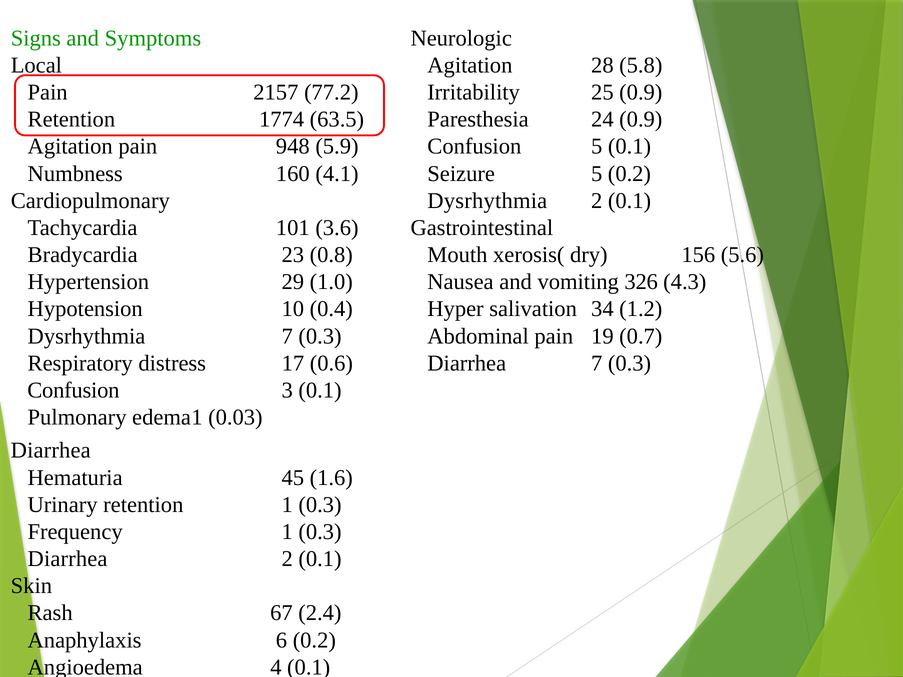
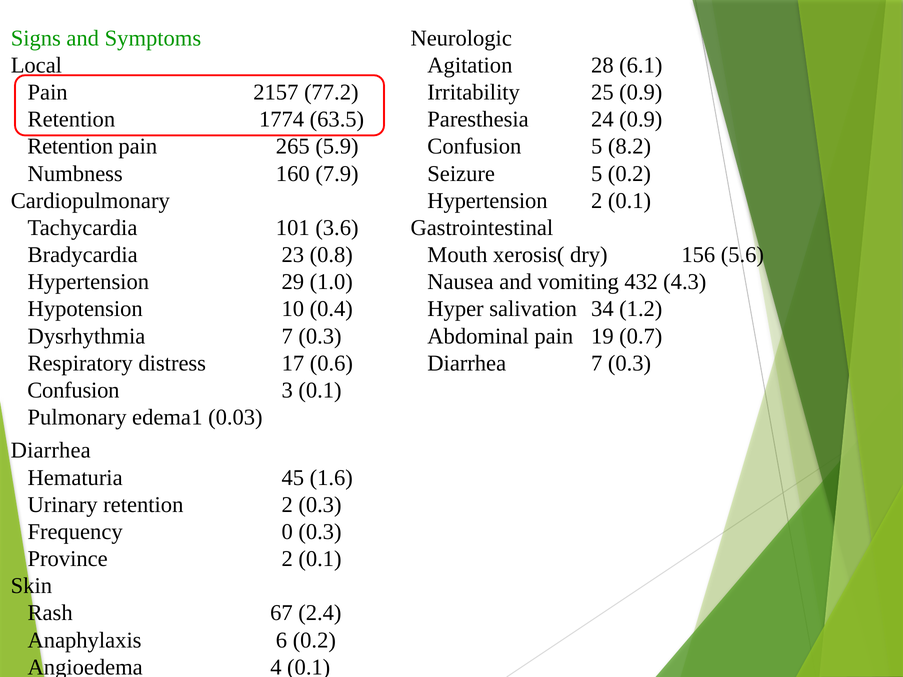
5.8: 5.8 -> 6.1
Agitation at (70, 147): Agitation -> Retention
948: 948 -> 265
5 0.1: 0.1 -> 8.2
4.1: 4.1 -> 7.9
Dysrhythmia at (487, 201): Dysrhythmia -> Hypertension
326: 326 -> 432
retention 1: 1 -> 2
Frequency 1: 1 -> 0
Diarrhea at (68, 559): Diarrhea -> Province
